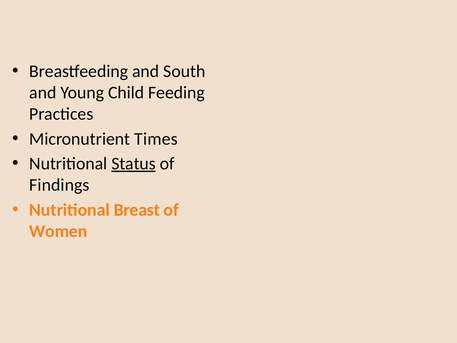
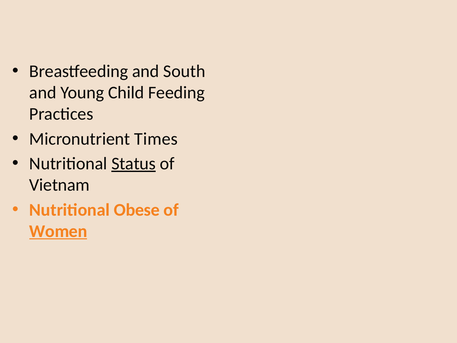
Findings: Findings -> Vietnam
Breast: Breast -> Obese
Women underline: none -> present
